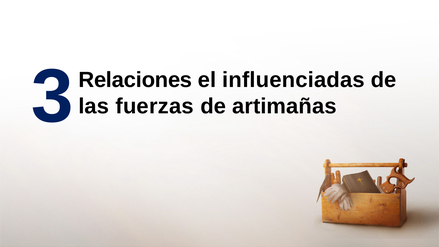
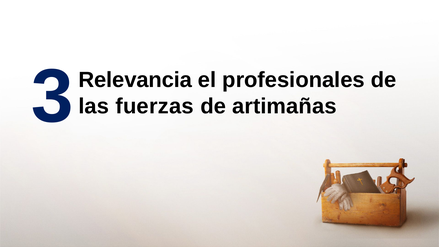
Relaciones: Relaciones -> Relevancia
influenciadas: influenciadas -> profesionales
